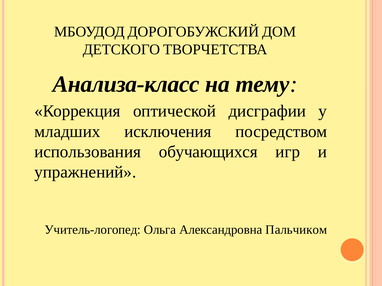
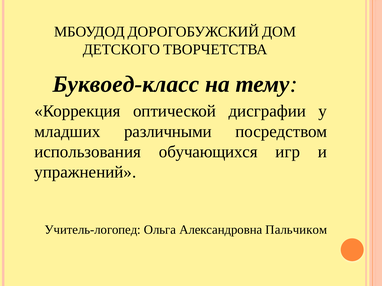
Анализа-класс: Анализа-класс -> Буквоед-класс
исключения: исключения -> различными
